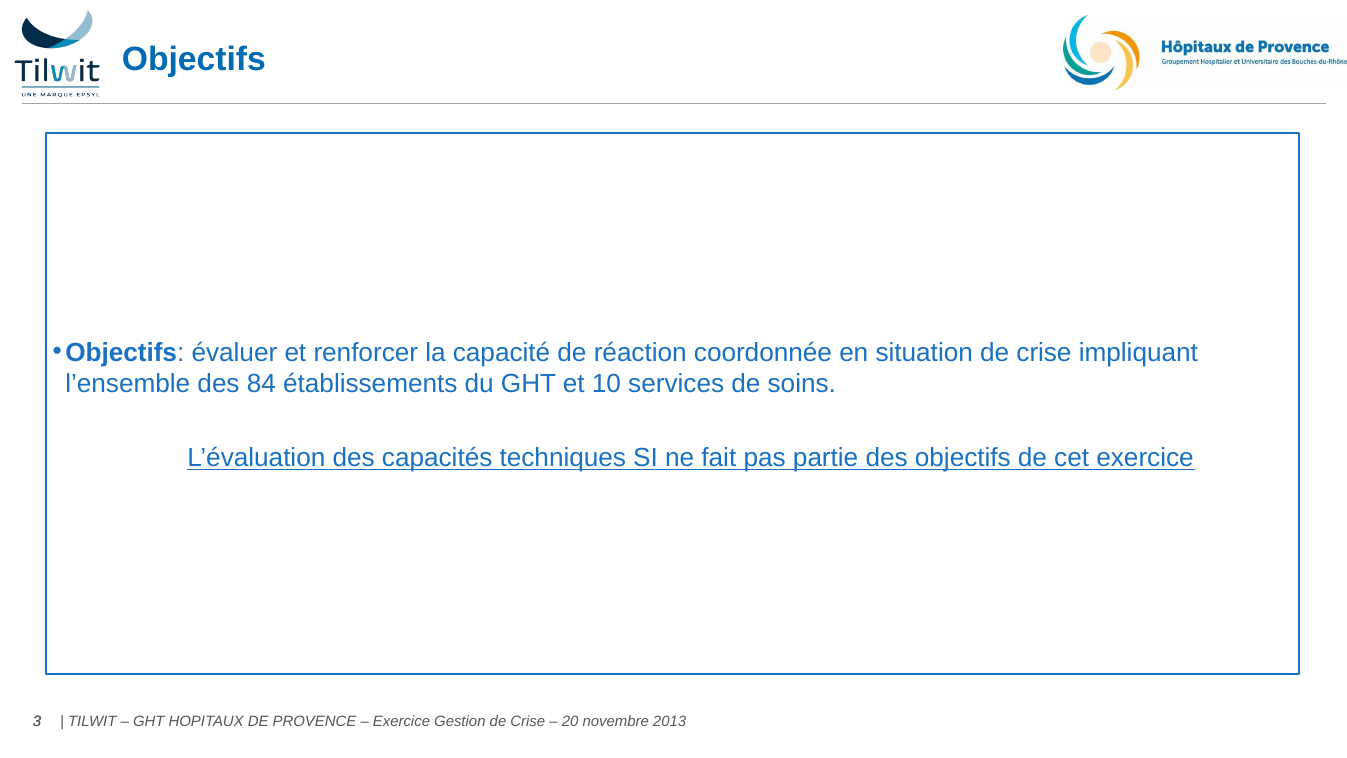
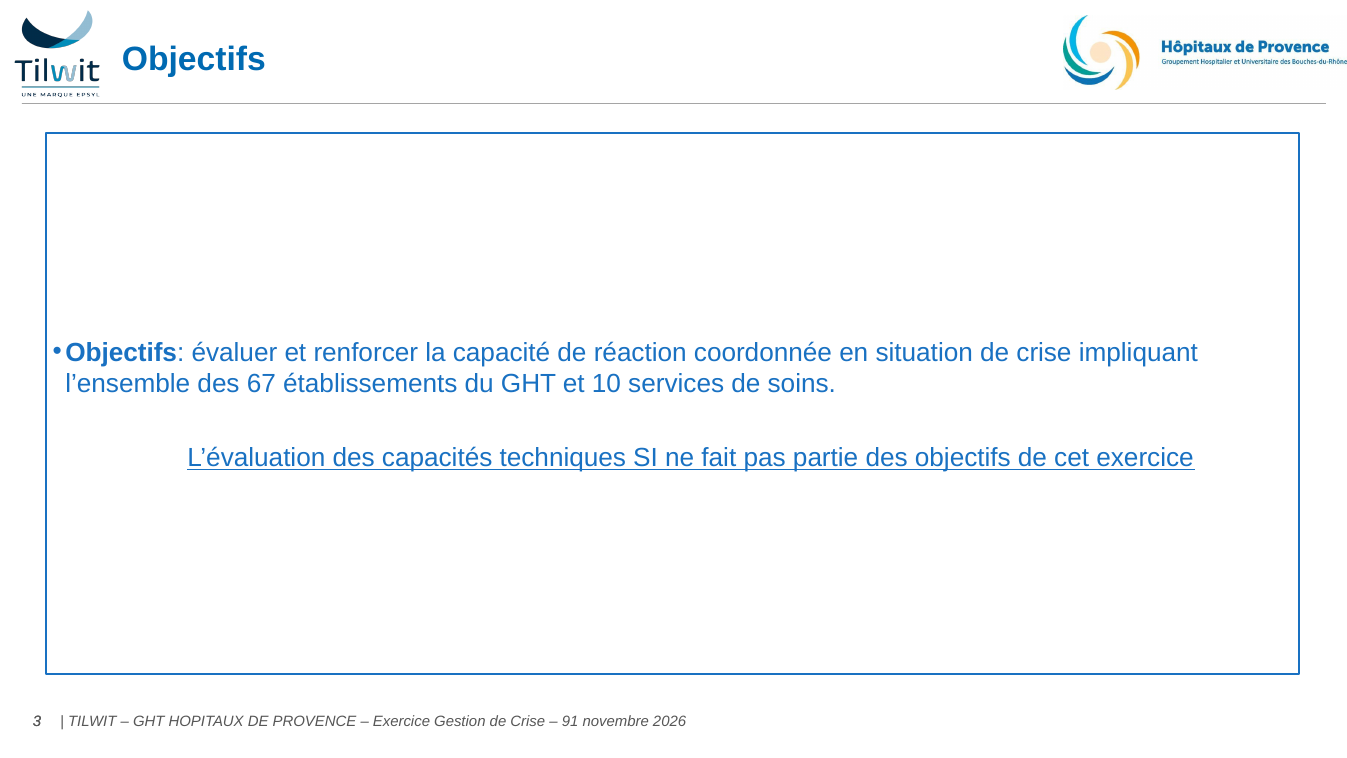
84: 84 -> 67
20: 20 -> 91
2013: 2013 -> 2026
